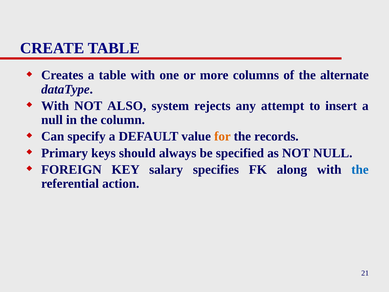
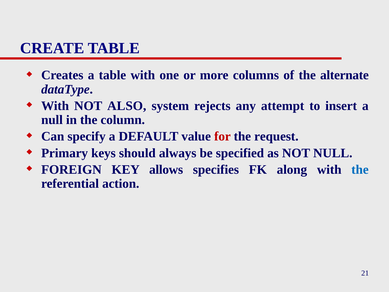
for colour: orange -> red
records: records -> request
salary: salary -> allows
